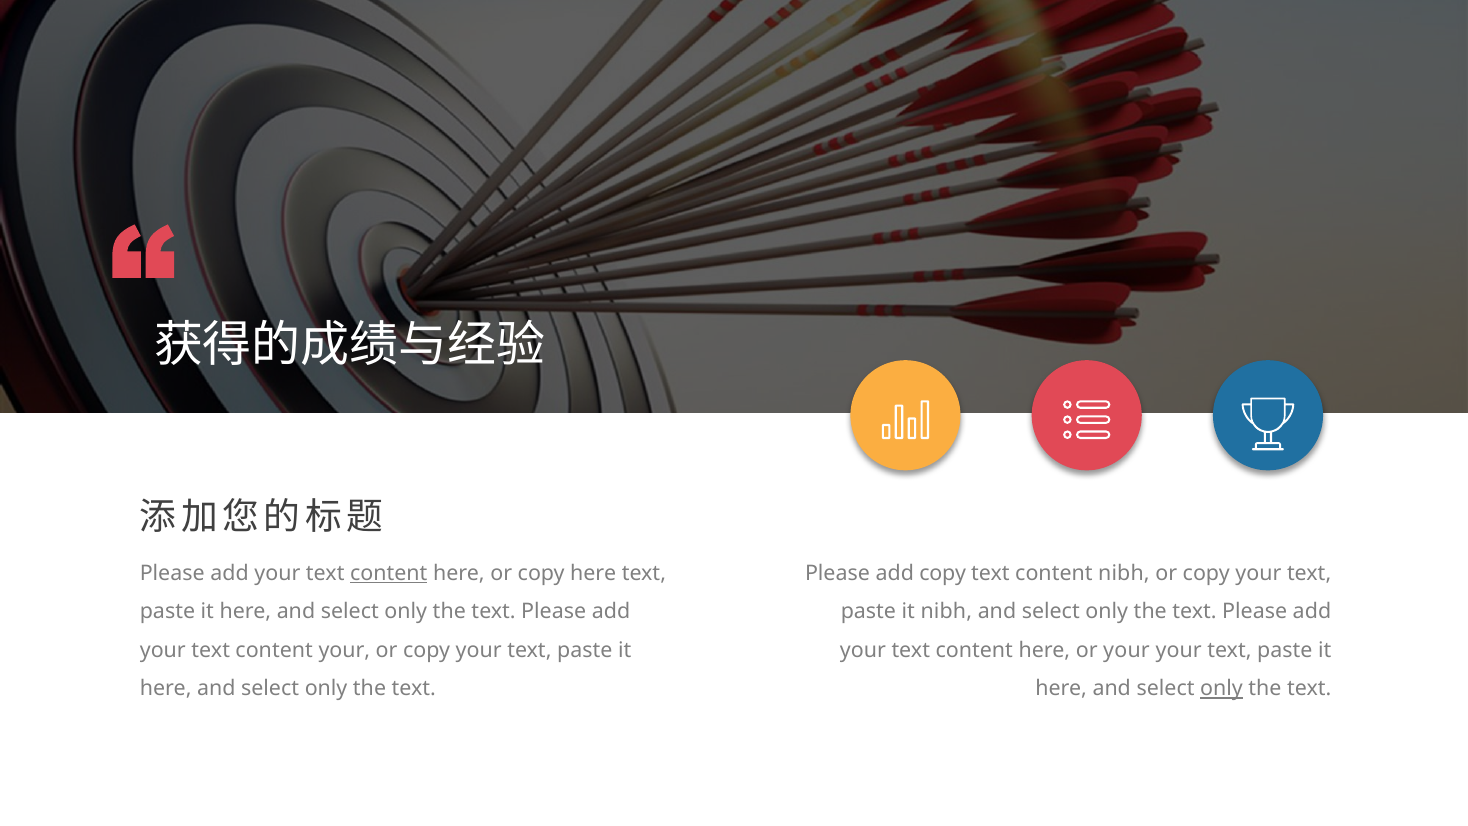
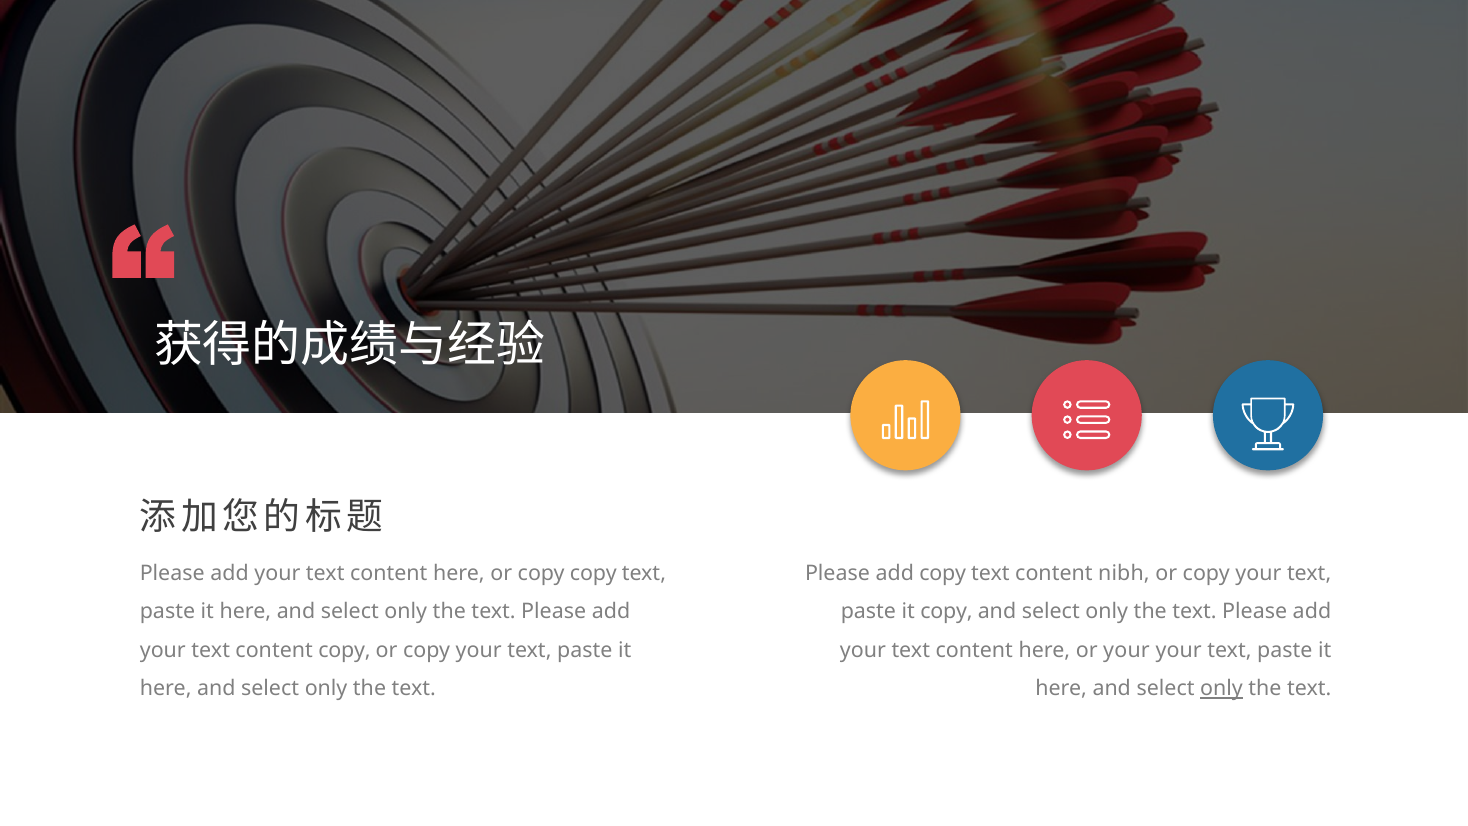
content at (389, 573) underline: present -> none
copy here: here -> copy
it nibh: nibh -> copy
content your: your -> copy
